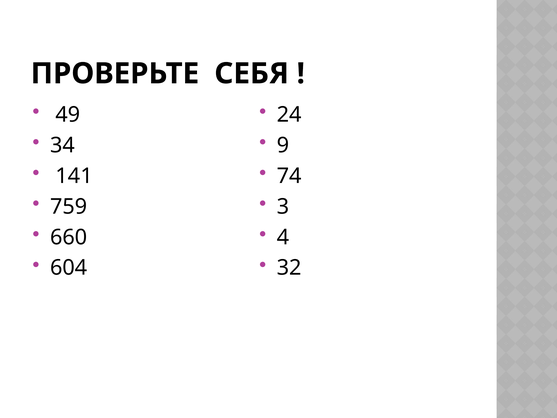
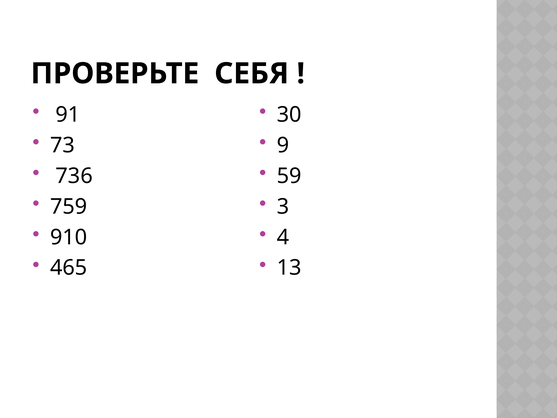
49: 49 -> 91
24: 24 -> 30
34: 34 -> 73
141: 141 -> 736
74: 74 -> 59
660: 660 -> 910
604: 604 -> 465
32: 32 -> 13
